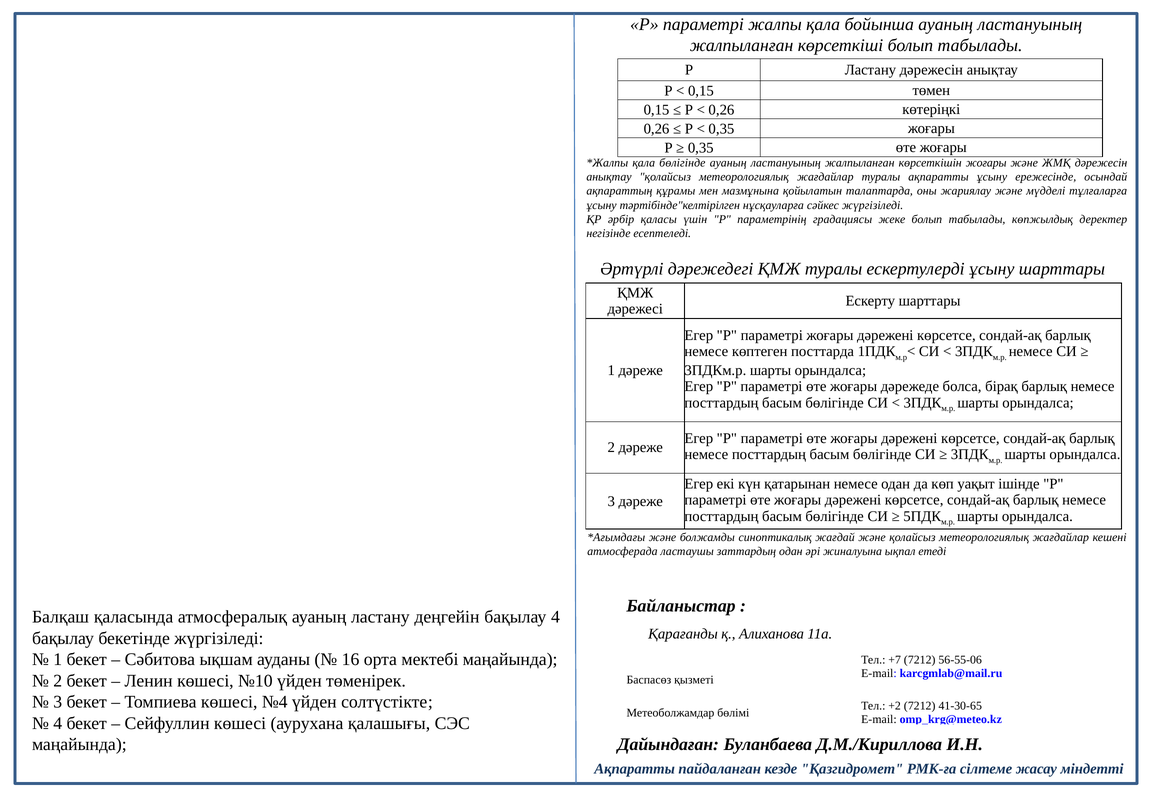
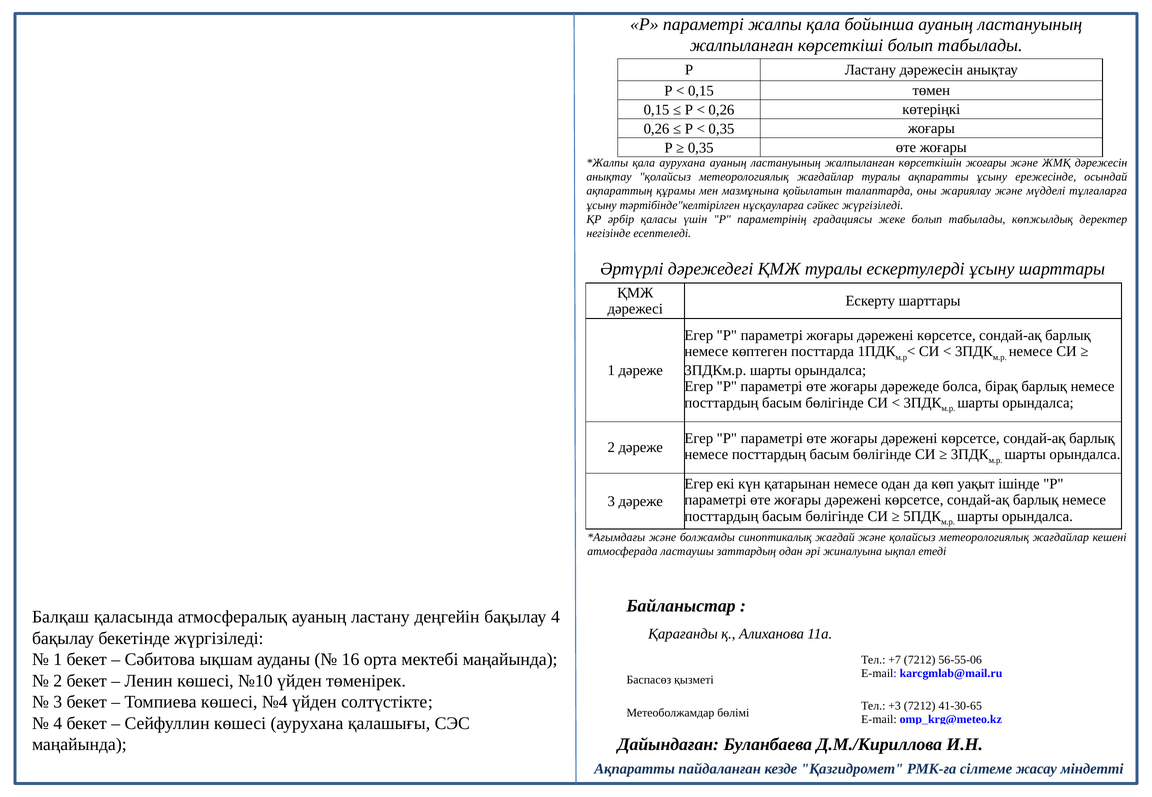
қала бөлігінде: бөлігінде -> аурухана
+2: +2 -> +3
